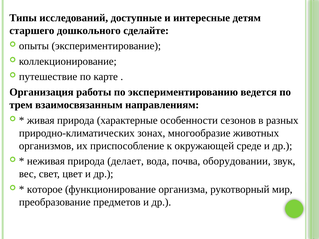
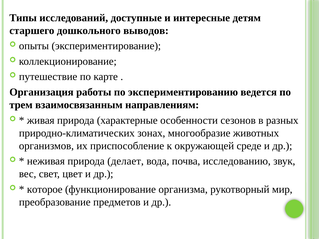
сделайте: сделайте -> выводов
оборудовании: оборудовании -> исследованию
